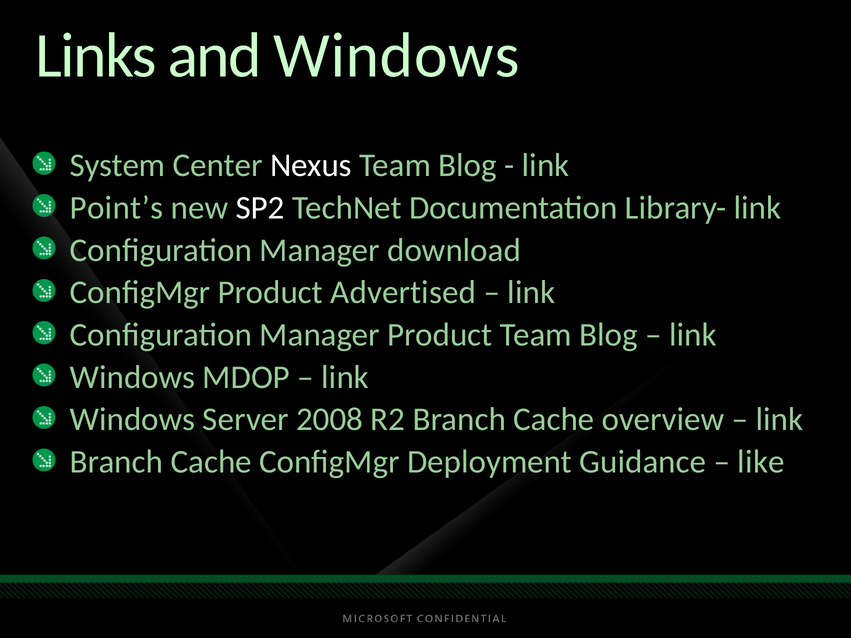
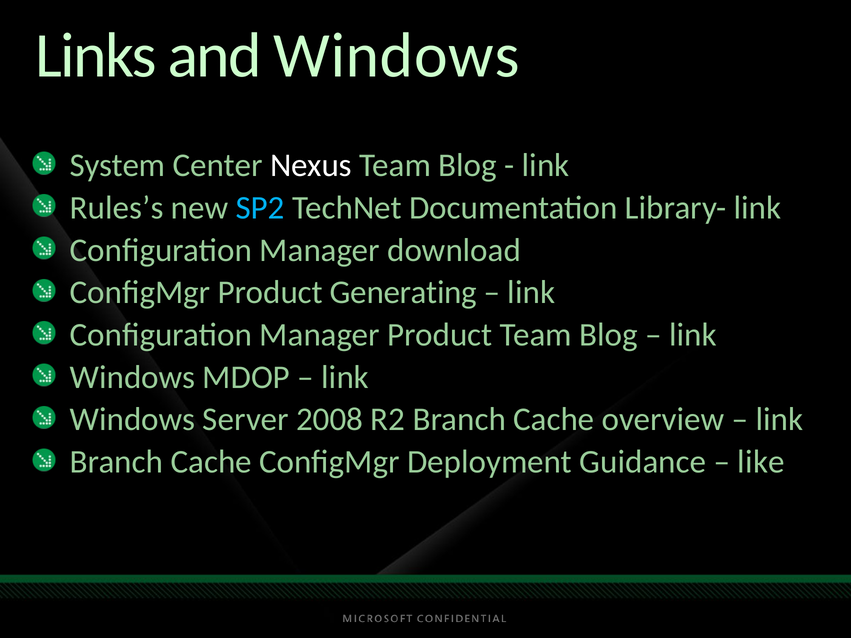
Point’s: Point’s -> Rules’s
SP2 colour: white -> light blue
Advertised: Advertised -> Generating
